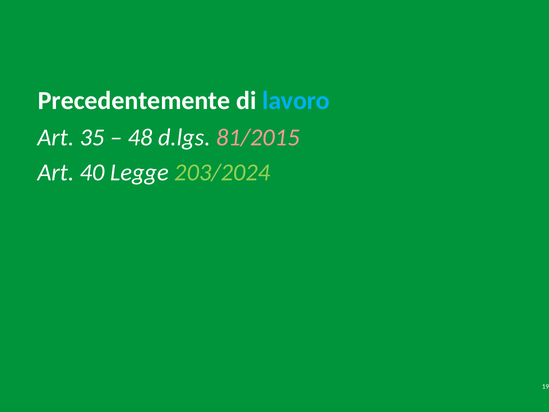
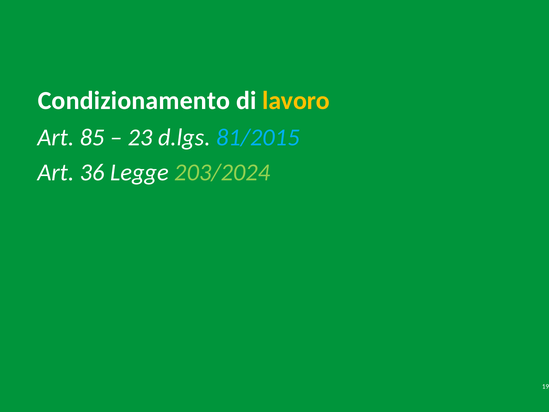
Precedentemente: Precedentemente -> Condizionamento
lavoro colour: light blue -> yellow
35: 35 -> 85
48: 48 -> 23
81/2015 colour: pink -> light blue
40: 40 -> 36
